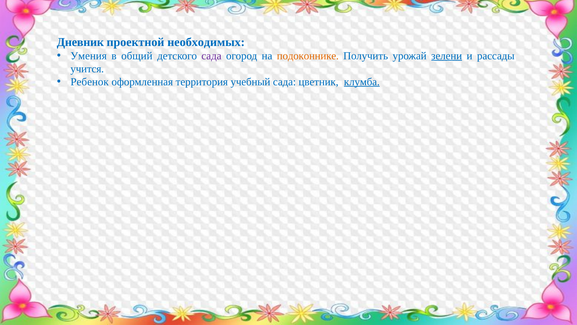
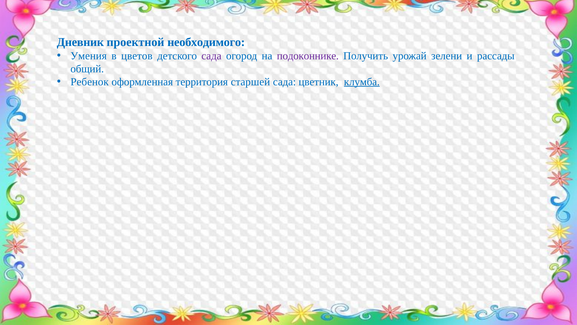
необходимых: необходимых -> необходимого
общий: общий -> цветов
подоконнике colour: orange -> purple
зелени underline: present -> none
учится: учится -> общий
учебный: учебный -> старшей
